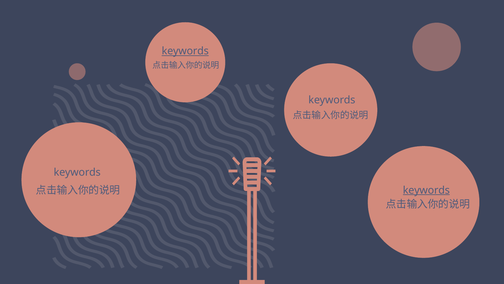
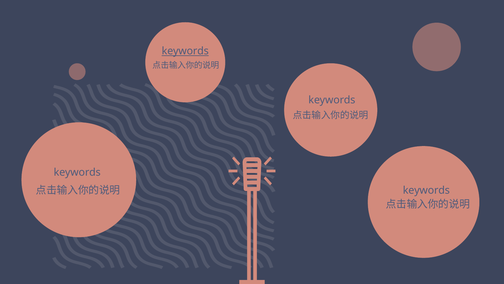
keywords at (426, 190) underline: present -> none
